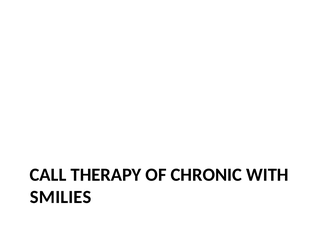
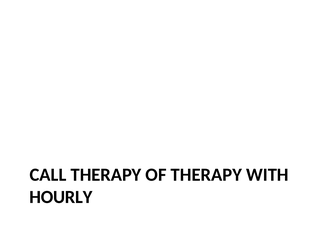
OF CHRONIC: CHRONIC -> THERAPY
SMILIES: SMILIES -> HOURLY
